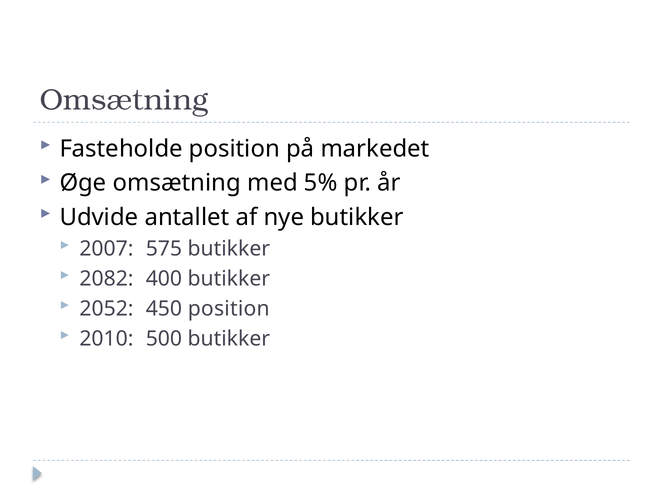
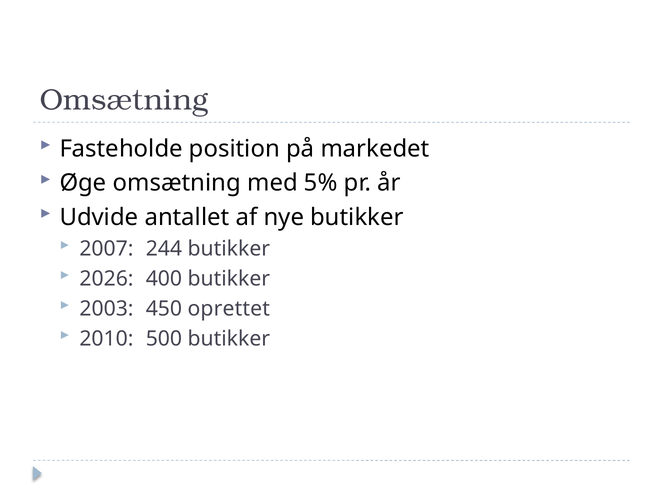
575: 575 -> 244
2082: 2082 -> 2026
2052: 2052 -> 2003
450 position: position -> oprettet
